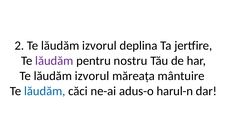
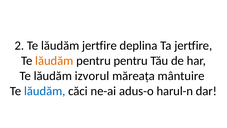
2 Te lăudăm izvorul: izvorul -> jertfire
lăudăm at (54, 61) colour: purple -> orange
pentru nostru: nostru -> pentru
